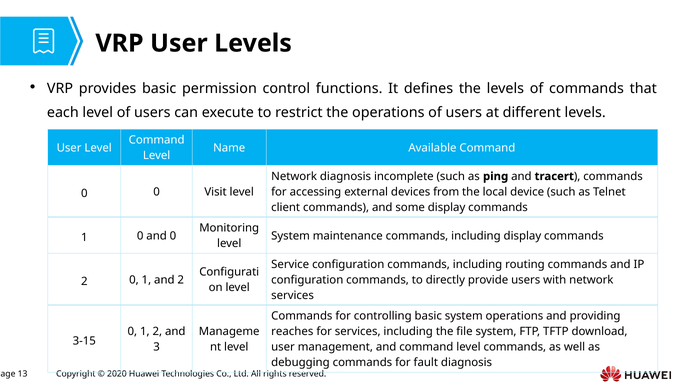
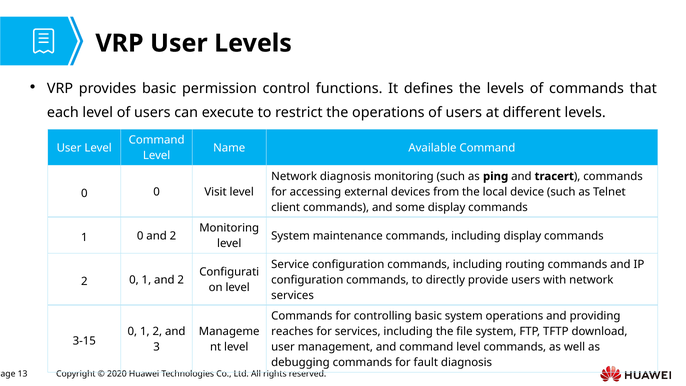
diagnosis incomplete: incomplete -> monitoring
0 and 0: 0 -> 2
